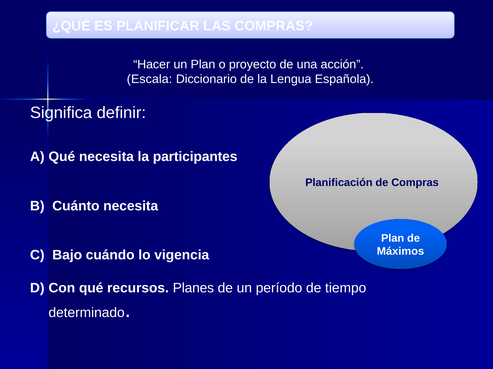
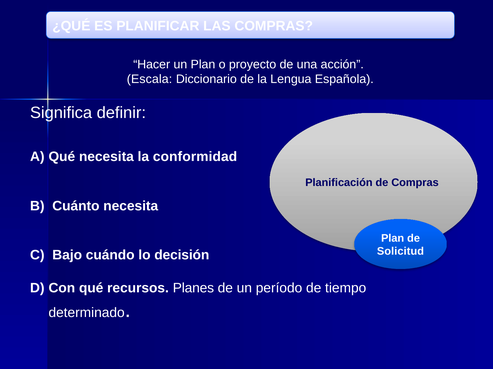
participantes: participantes -> conformidad
Máximos: Máximos -> Solicitud
vigencia: vigencia -> decisión
